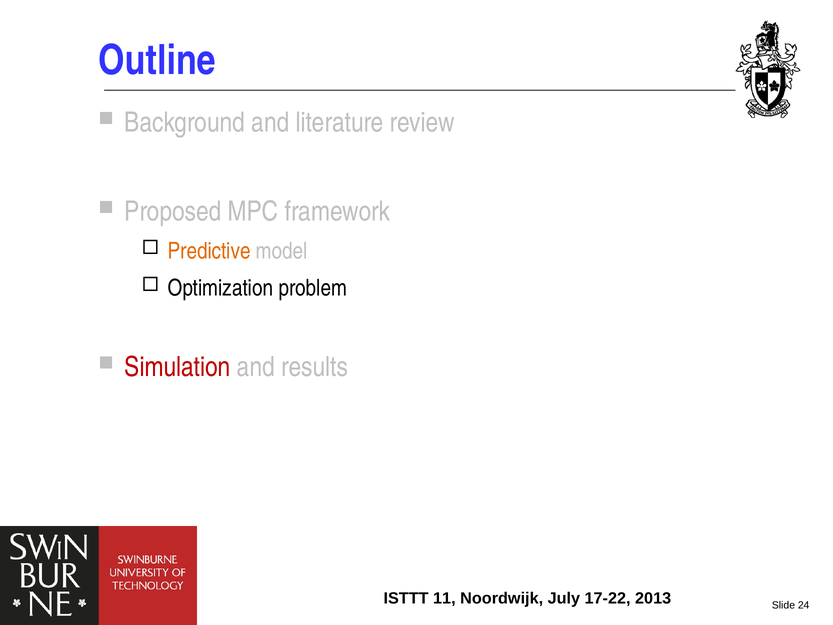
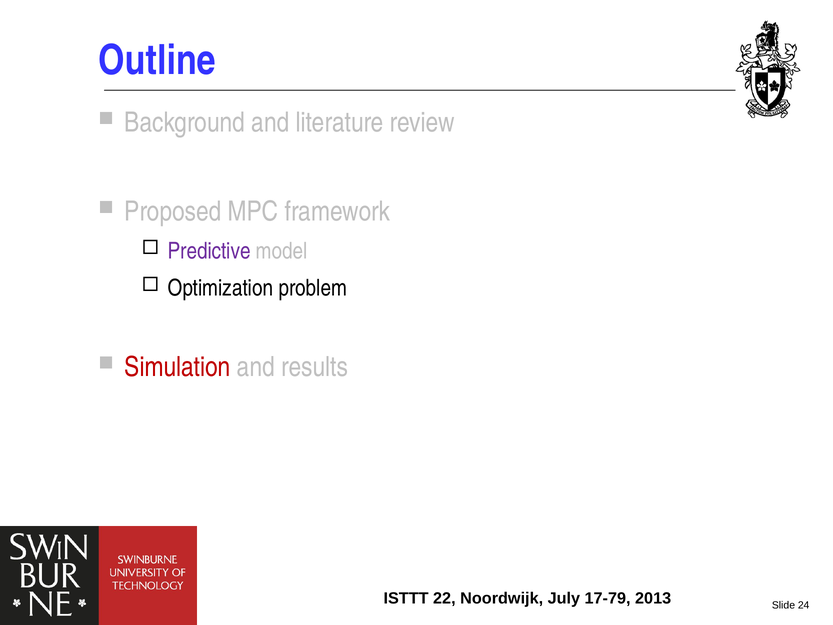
Predictive colour: orange -> purple
11: 11 -> 22
17-22: 17-22 -> 17-79
